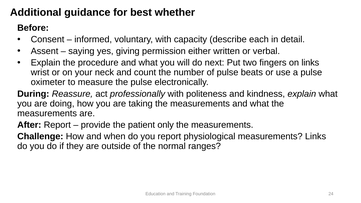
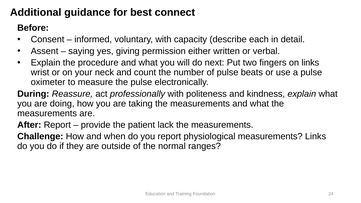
whether: whether -> connect
only: only -> lack
